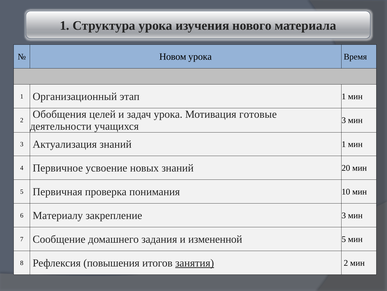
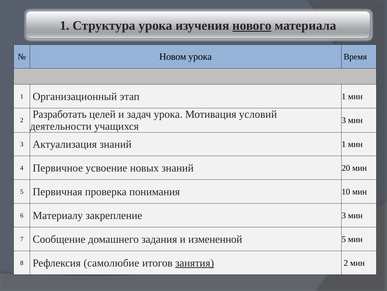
нового underline: none -> present
Обобщения: Обобщения -> Разработать
готовые: готовые -> условий
повышения: повышения -> самолюбие
